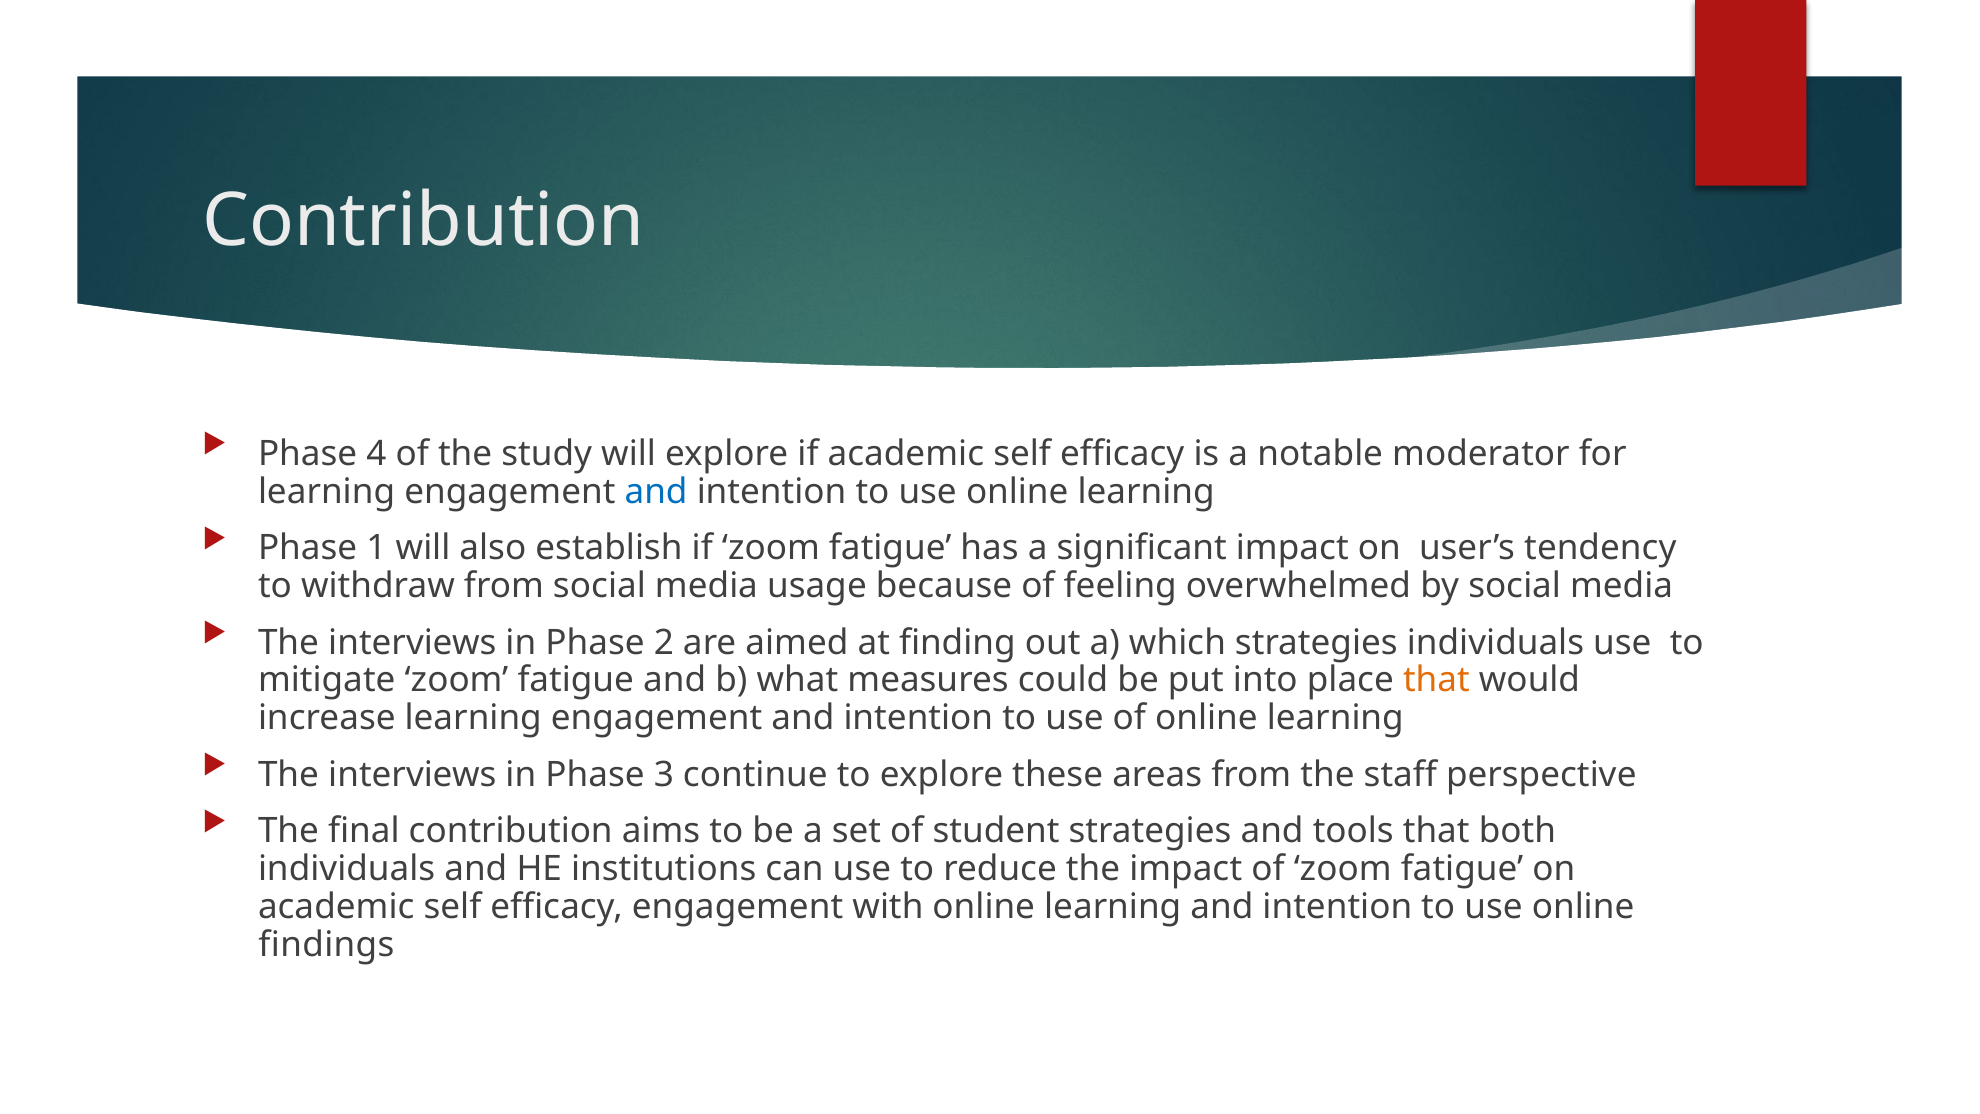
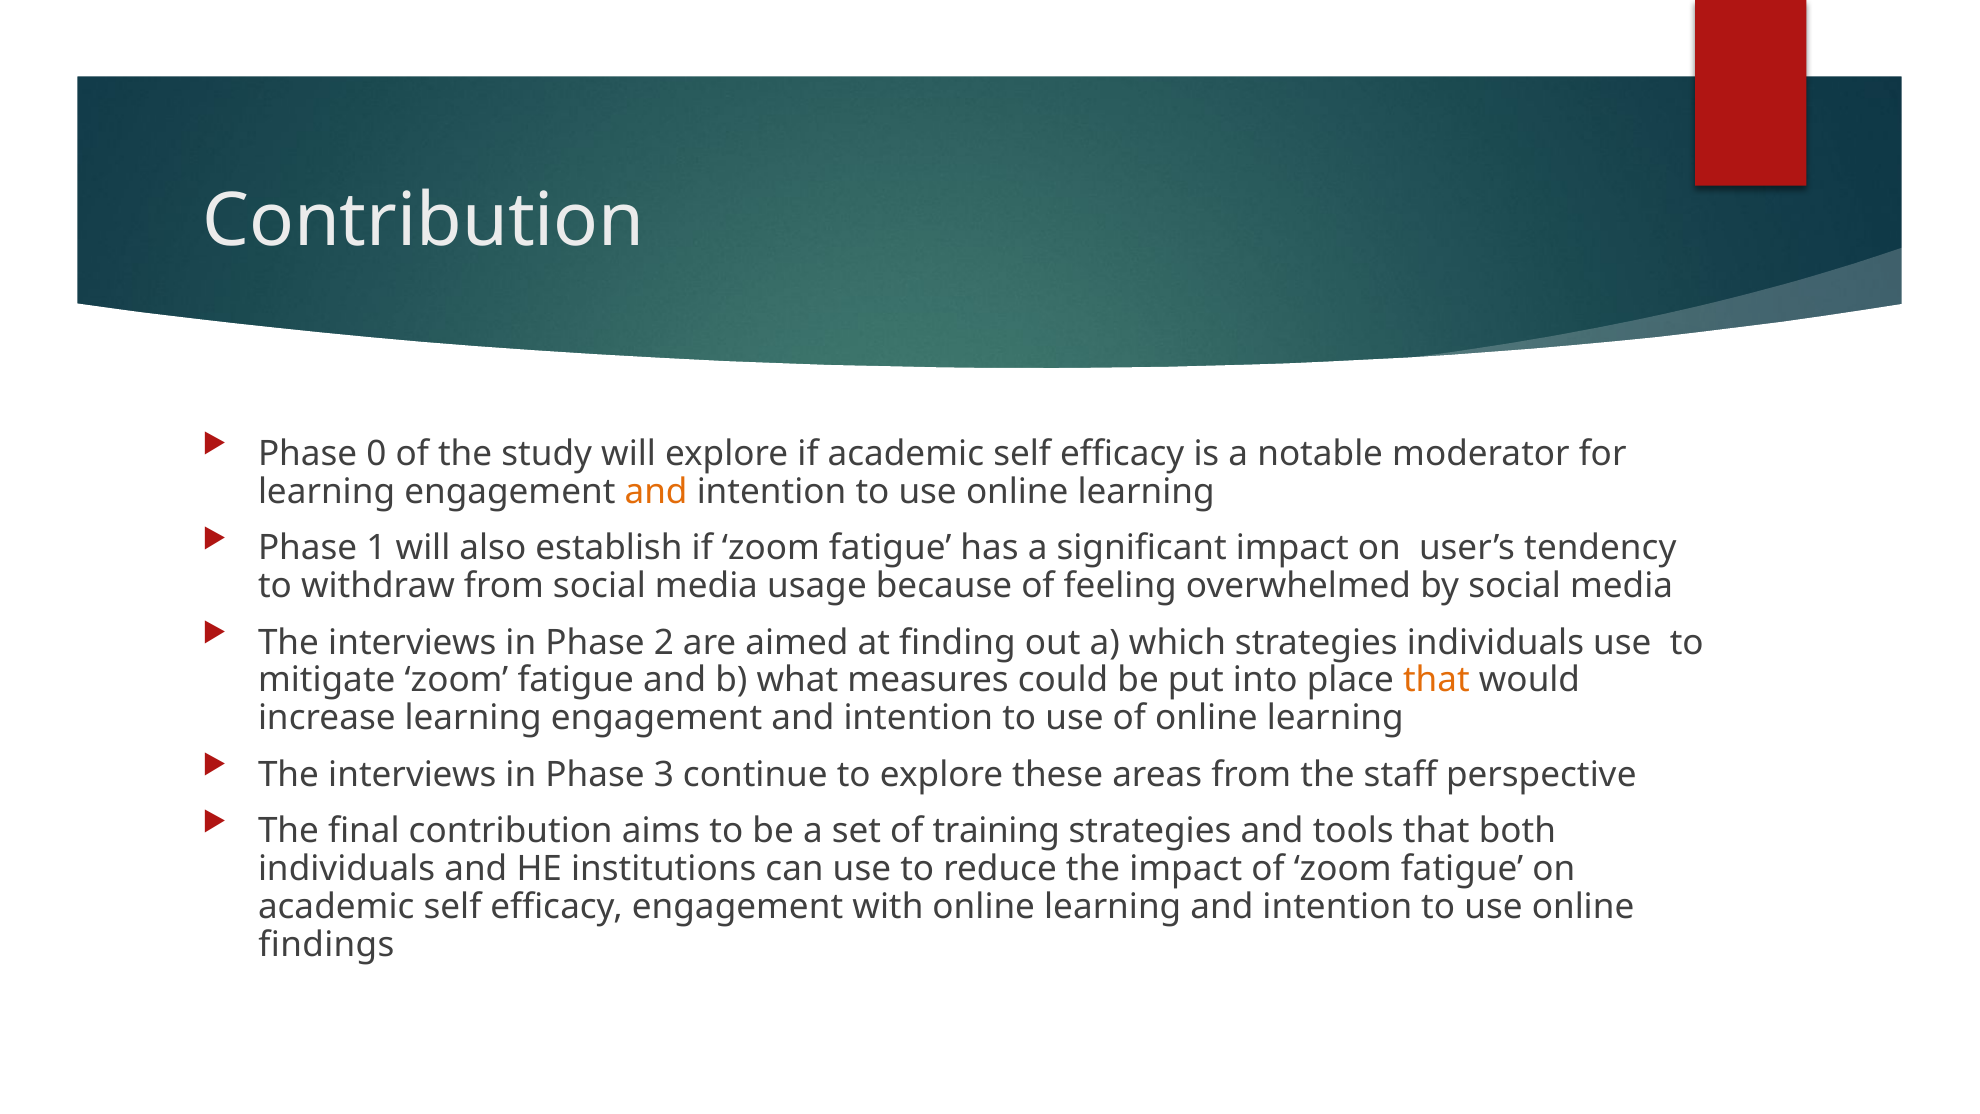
4: 4 -> 0
and at (656, 492) colour: blue -> orange
student: student -> training
